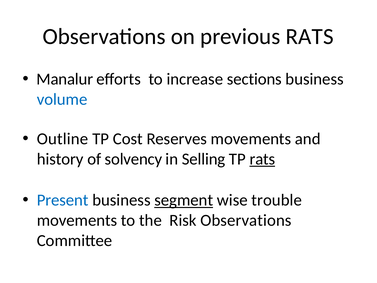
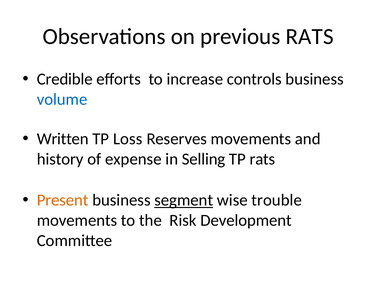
Manalur: Manalur -> Credible
sections: sections -> controls
Outline: Outline -> Written
Cost: Cost -> Loss
solvency: solvency -> expense
rats at (262, 159) underline: present -> none
Present colour: blue -> orange
Risk Observations: Observations -> Development
